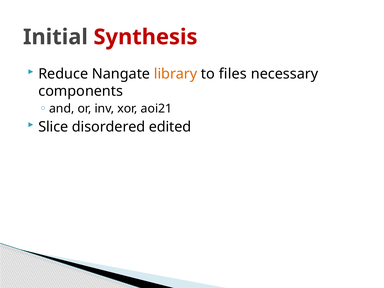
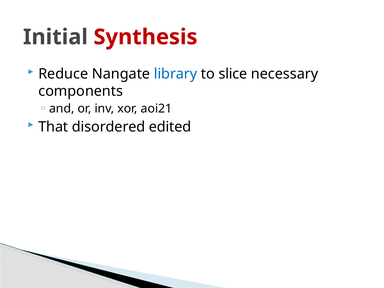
library colour: orange -> blue
files: files -> slice
Slice: Slice -> That
